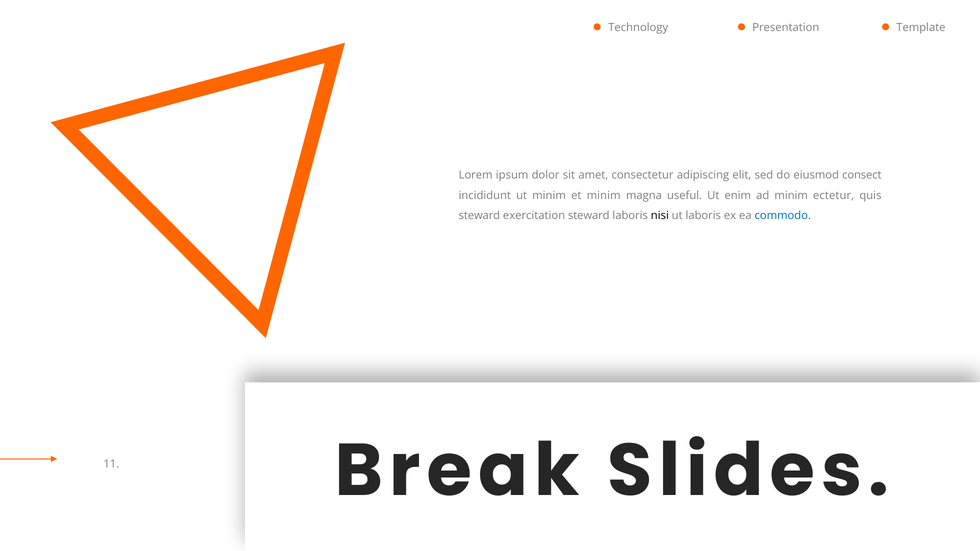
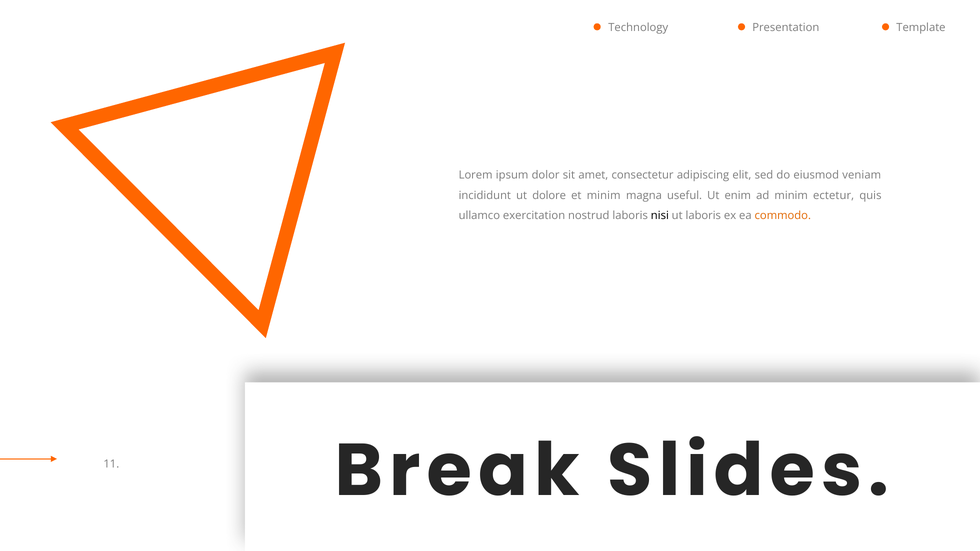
consect: consect -> veniam
ut minim: minim -> dolore
steward at (479, 216): steward -> ullamco
exercitation steward: steward -> nostrud
commodo colour: blue -> orange
